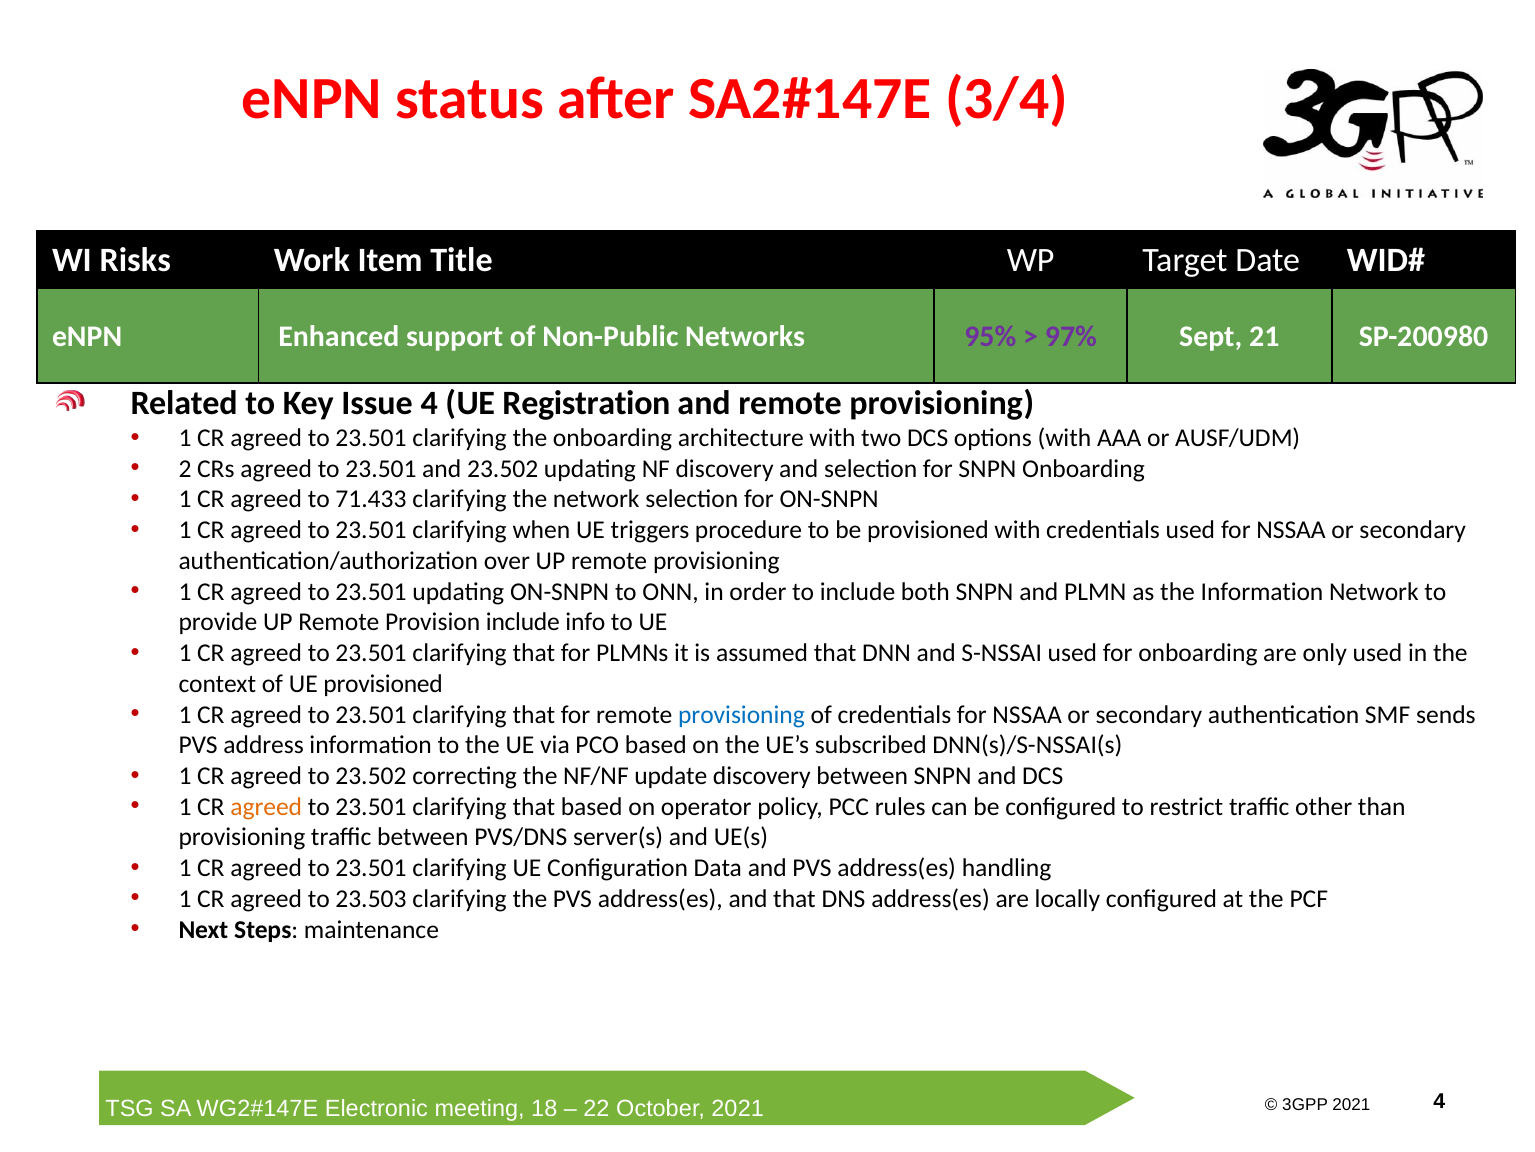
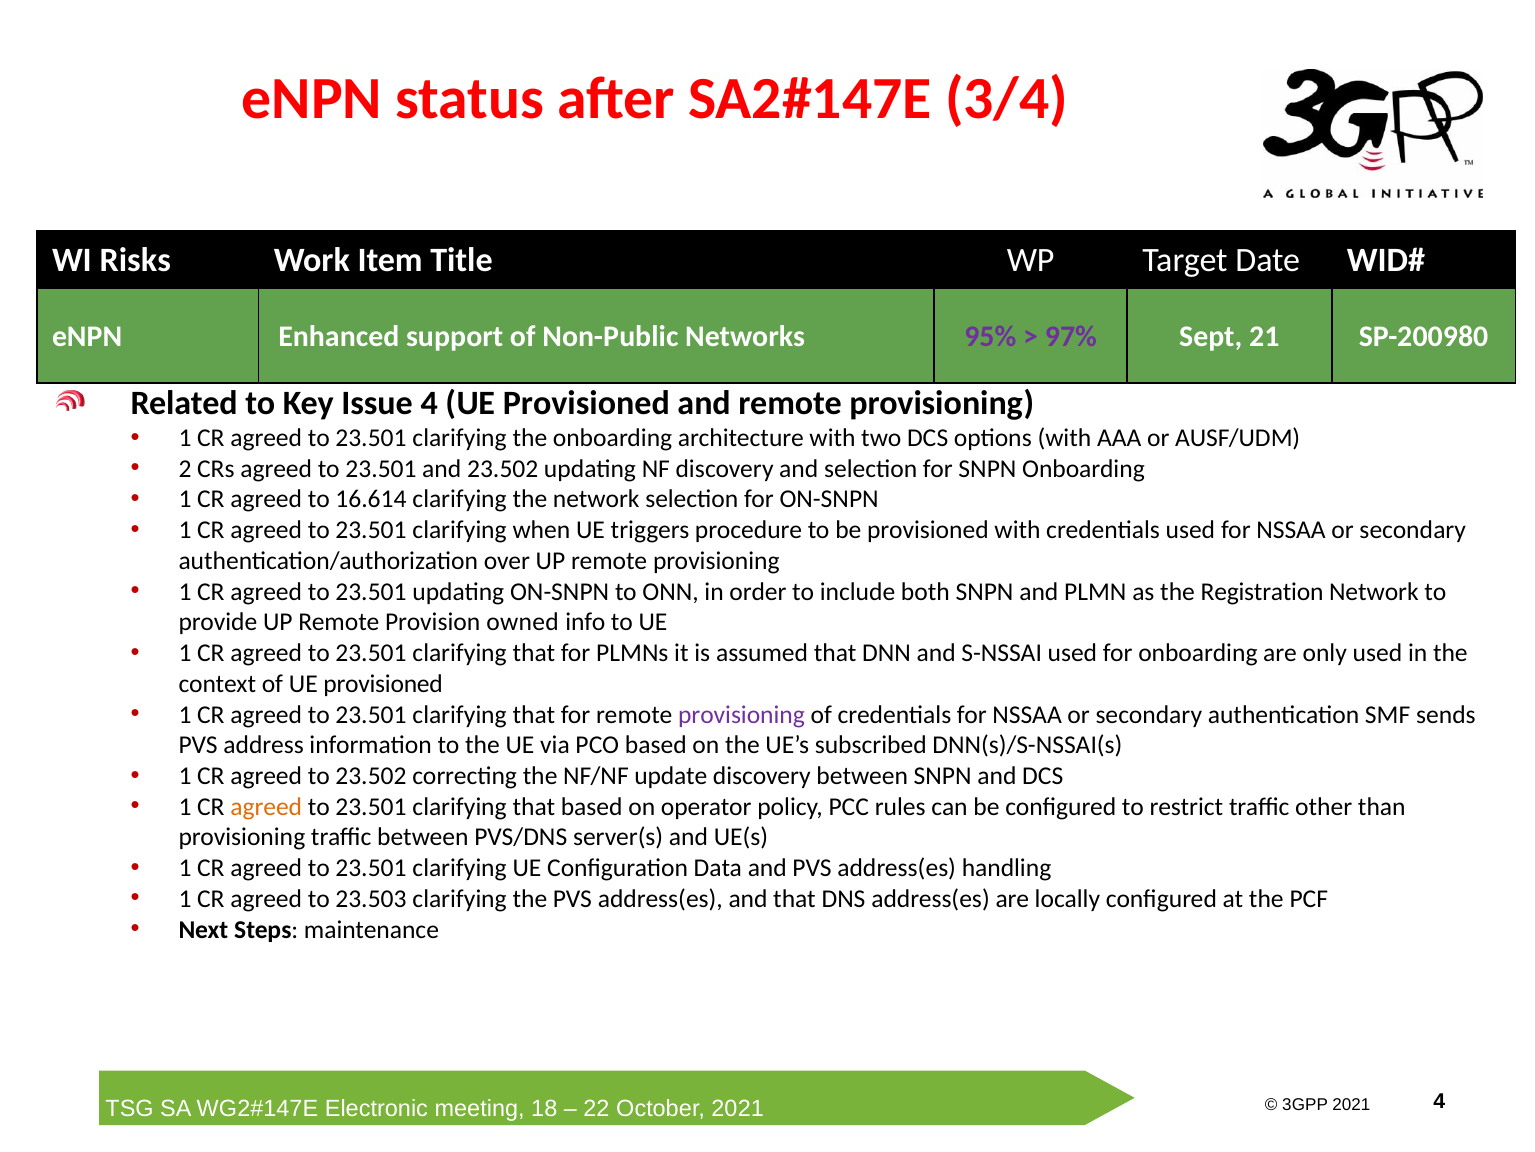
4 UE Registration: Registration -> Provisioned
71.433: 71.433 -> 16.614
the Information: Information -> Registration
Provision include: include -> owned
provisioning at (741, 714) colour: blue -> purple
